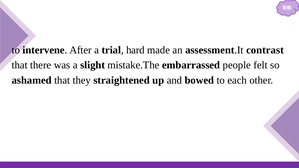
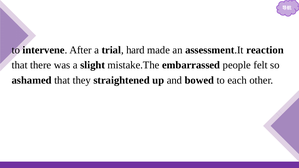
contrast: contrast -> reaction
